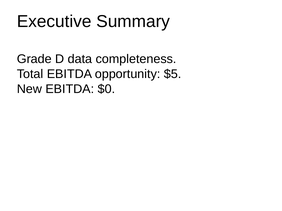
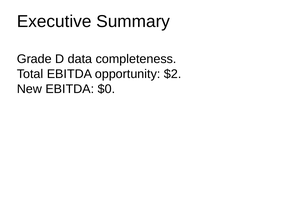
$5: $5 -> $2
